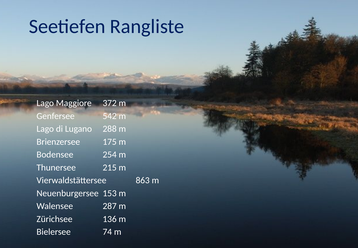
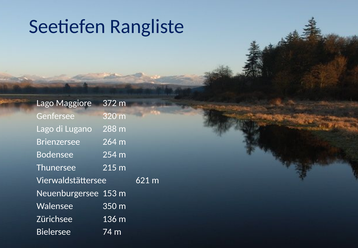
542: 542 -> 320
175: 175 -> 264
863: 863 -> 621
287: 287 -> 350
